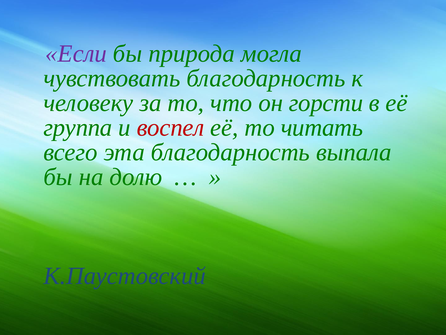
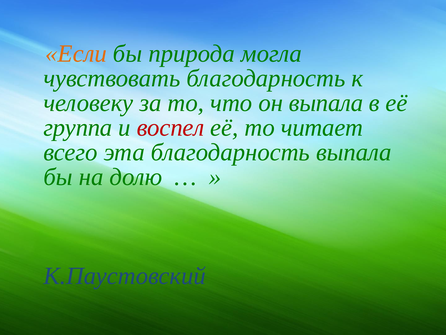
Если colour: purple -> orange
он горсти: горсти -> выпала
читать: читать -> читает
